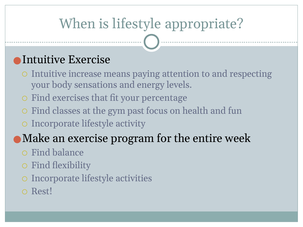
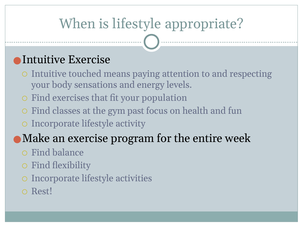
increase: increase -> touched
percentage: percentage -> population
